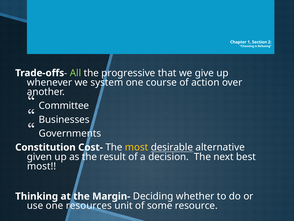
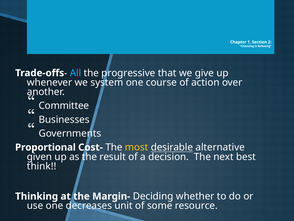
All colour: light green -> light blue
Constitution: Constitution -> Proportional
most at (42, 166): most -> think
resources: resources -> decreases
